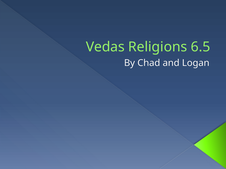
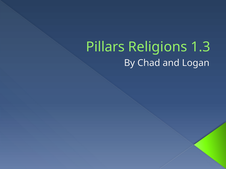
Vedas: Vedas -> Pillars
6.5: 6.5 -> 1.3
